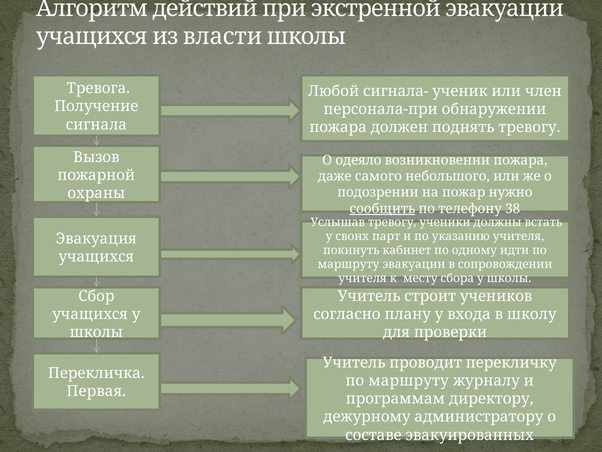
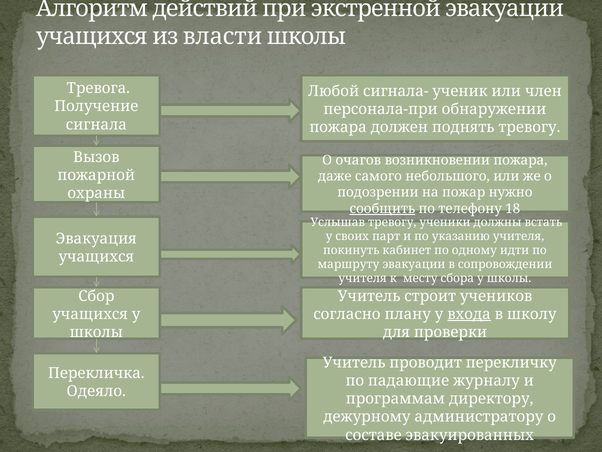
одеяло: одеяло -> очагов
38: 38 -> 18
входа underline: none -> present
маршруту at (409, 380): маршруту -> падающие
Первая: Первая -> Одеяло
